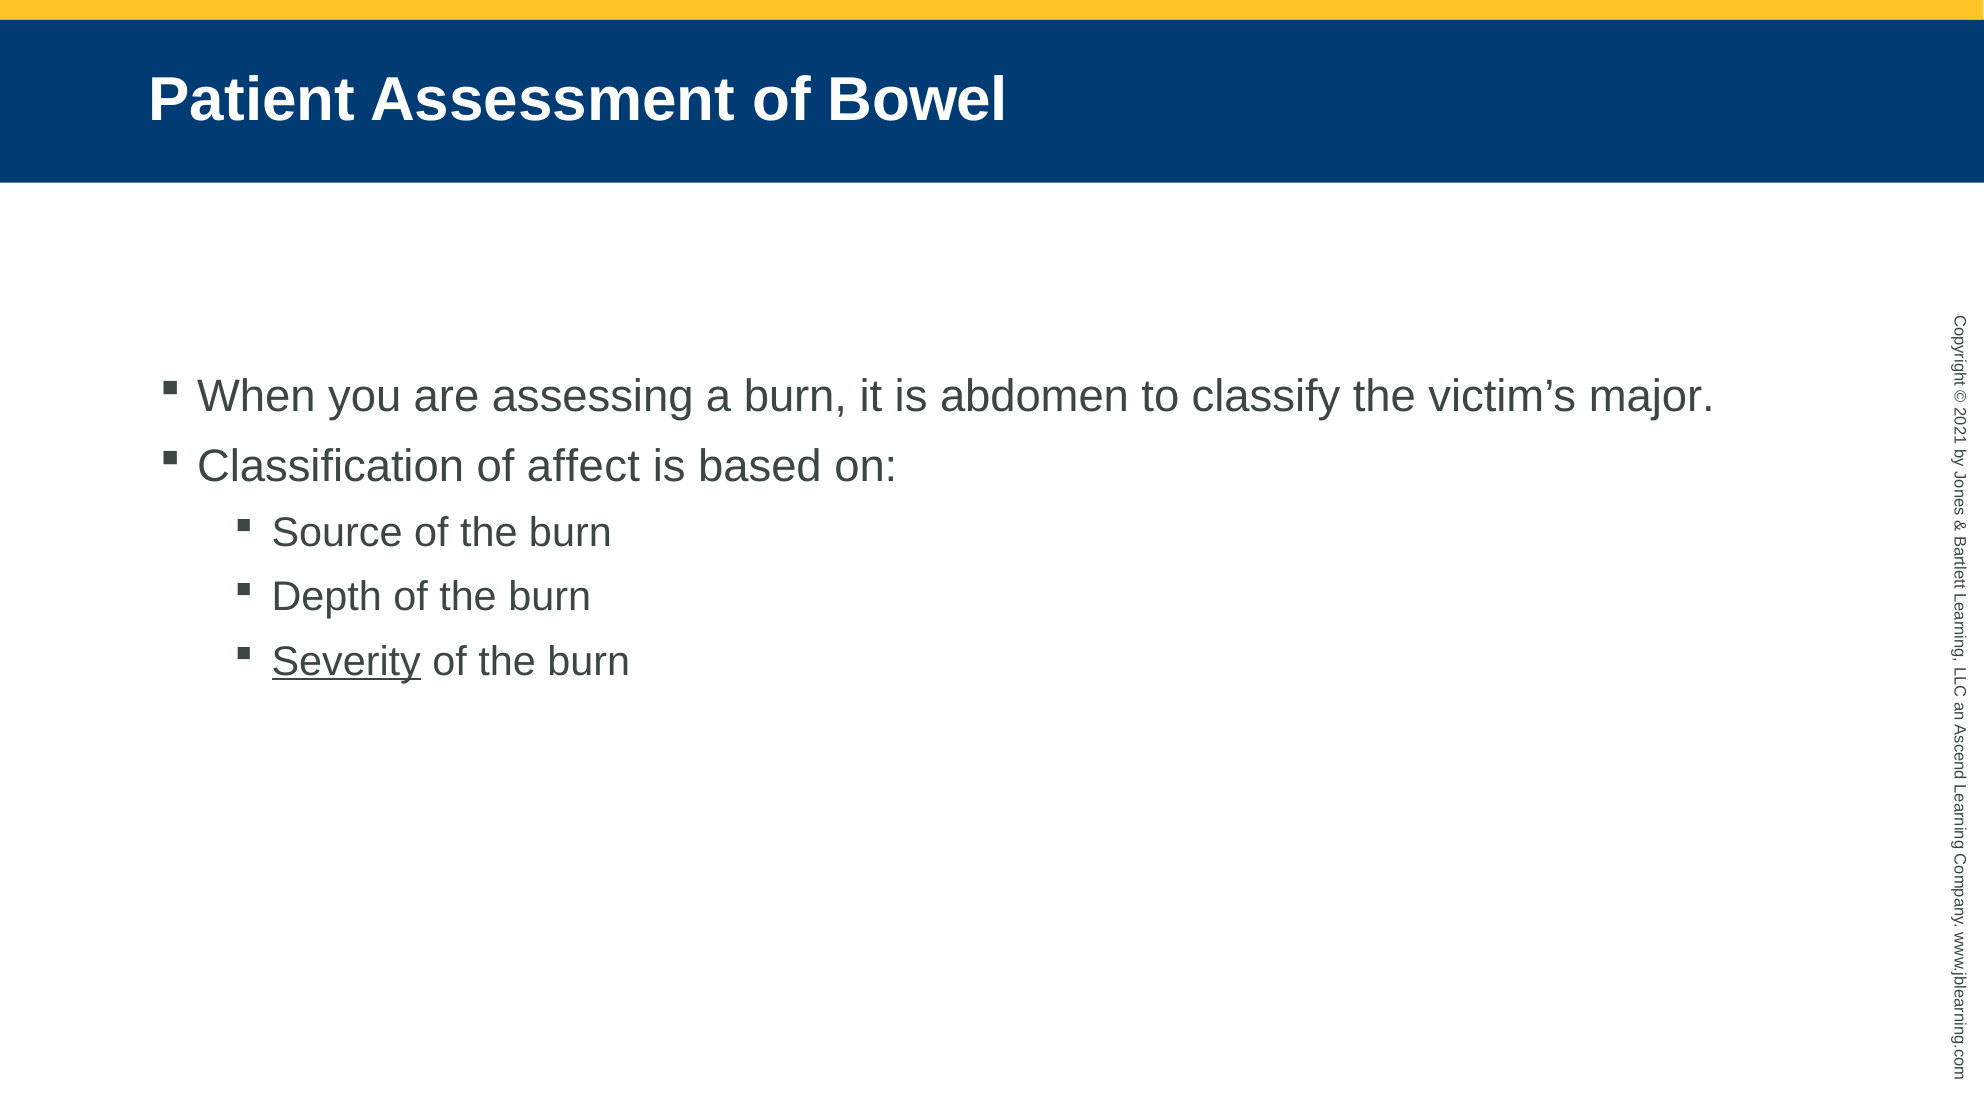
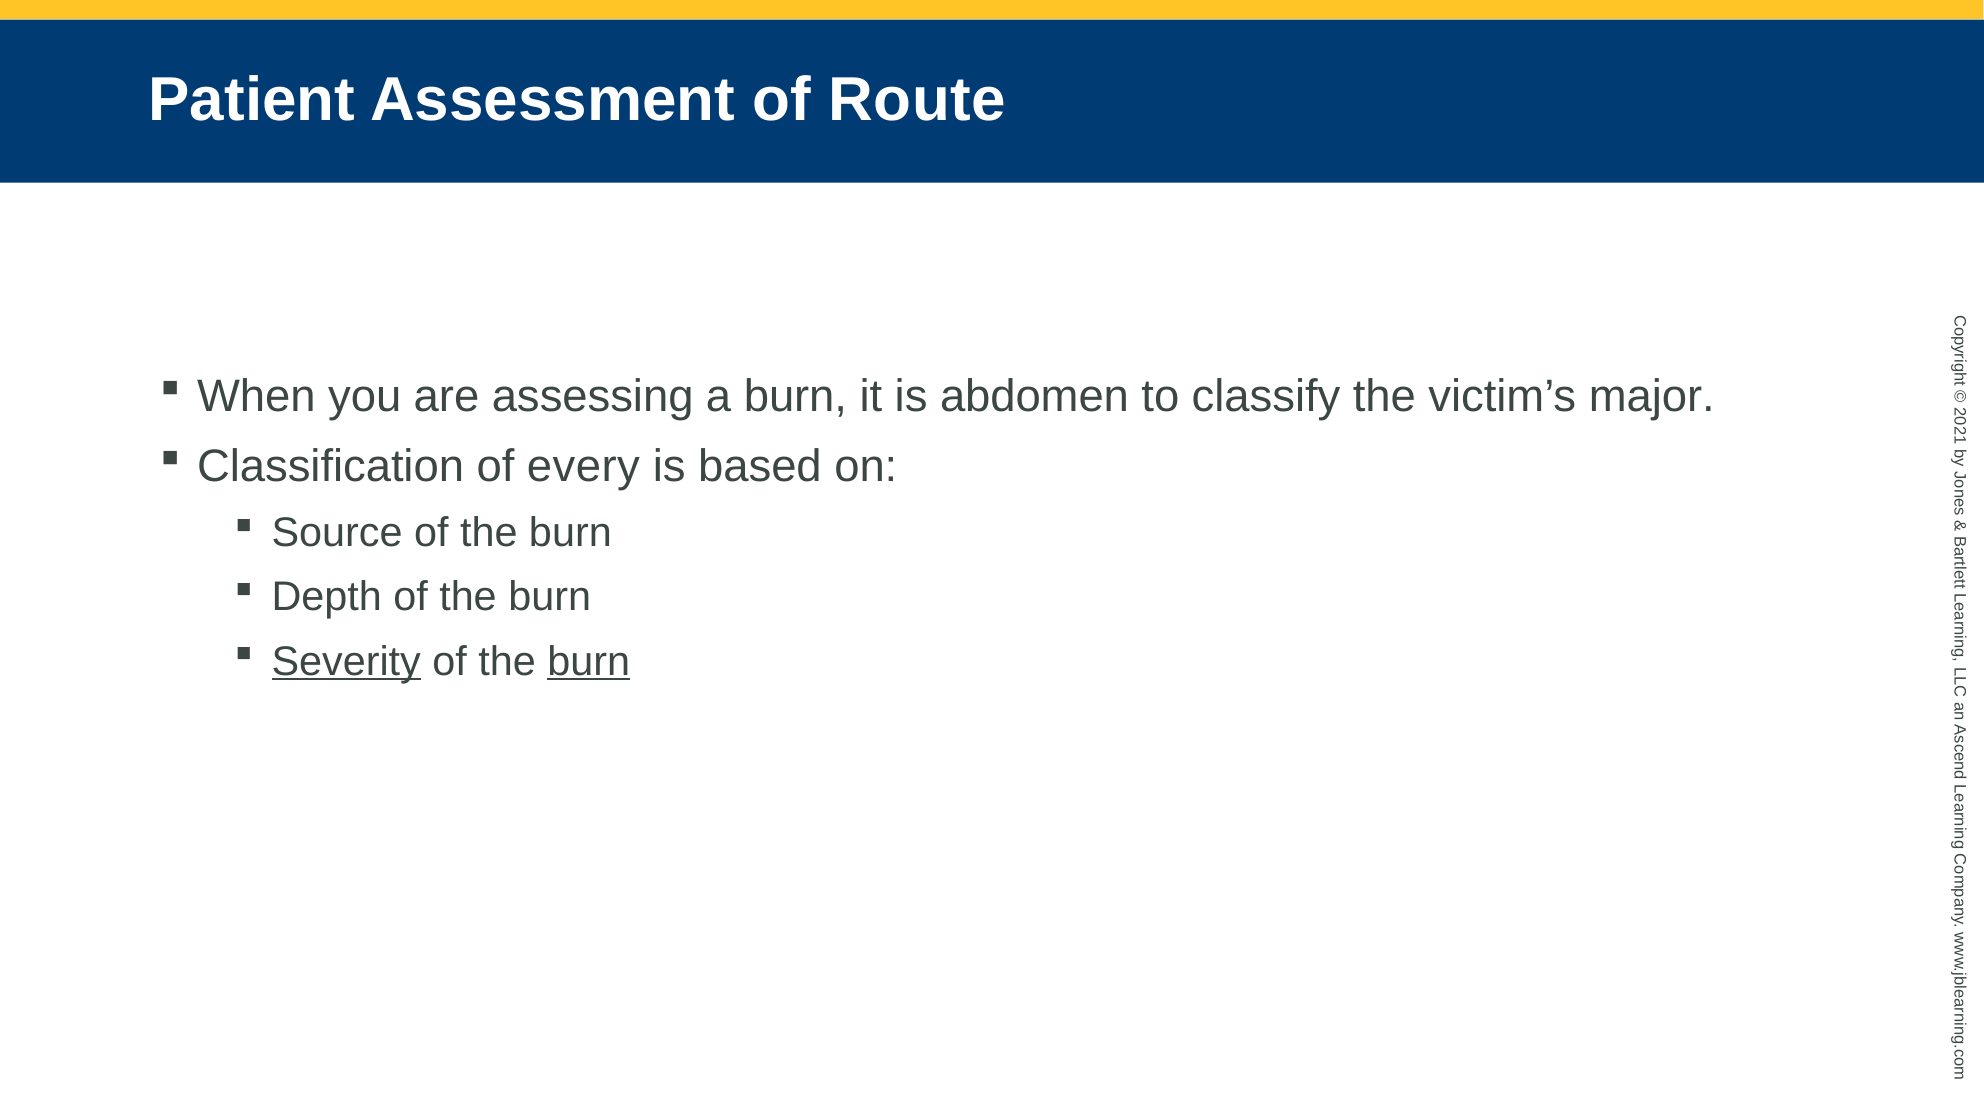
Bowel: Bowel -> Route
affect: affect -> every
burn at (589, 661) underline: none -> present
